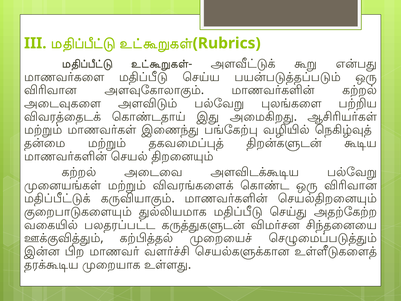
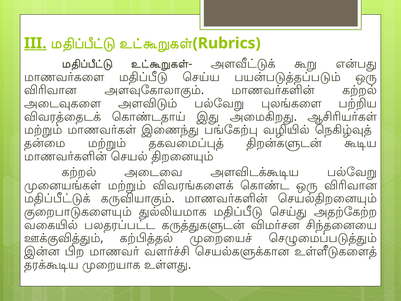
III underline: none -> present
